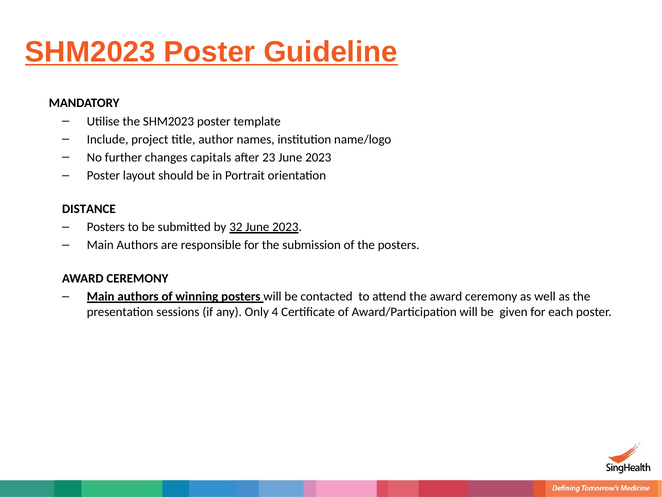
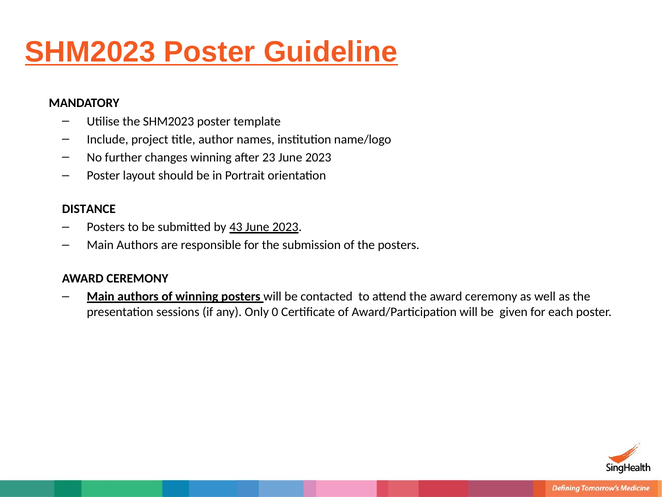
changes capitals: capitals -> winning
32: 32 -> 43
4: 4 -> 0
